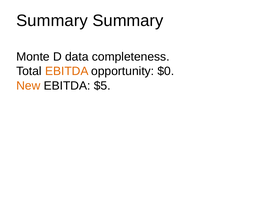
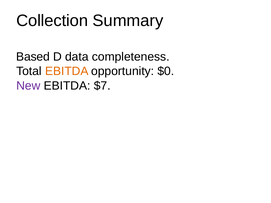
Summary at (52, 21): Summary -> Collection
Monte: Monte -> Based
New colour: orange -> purple
$5: $5 -> $7
